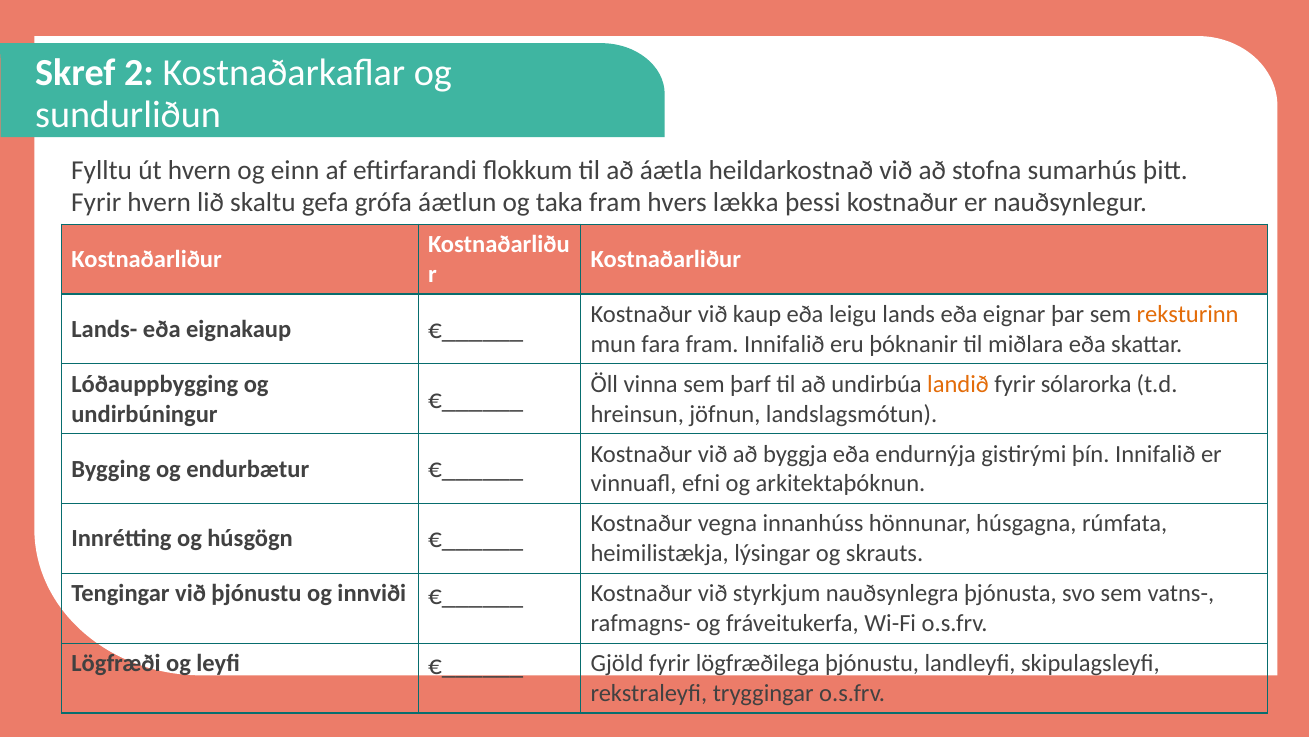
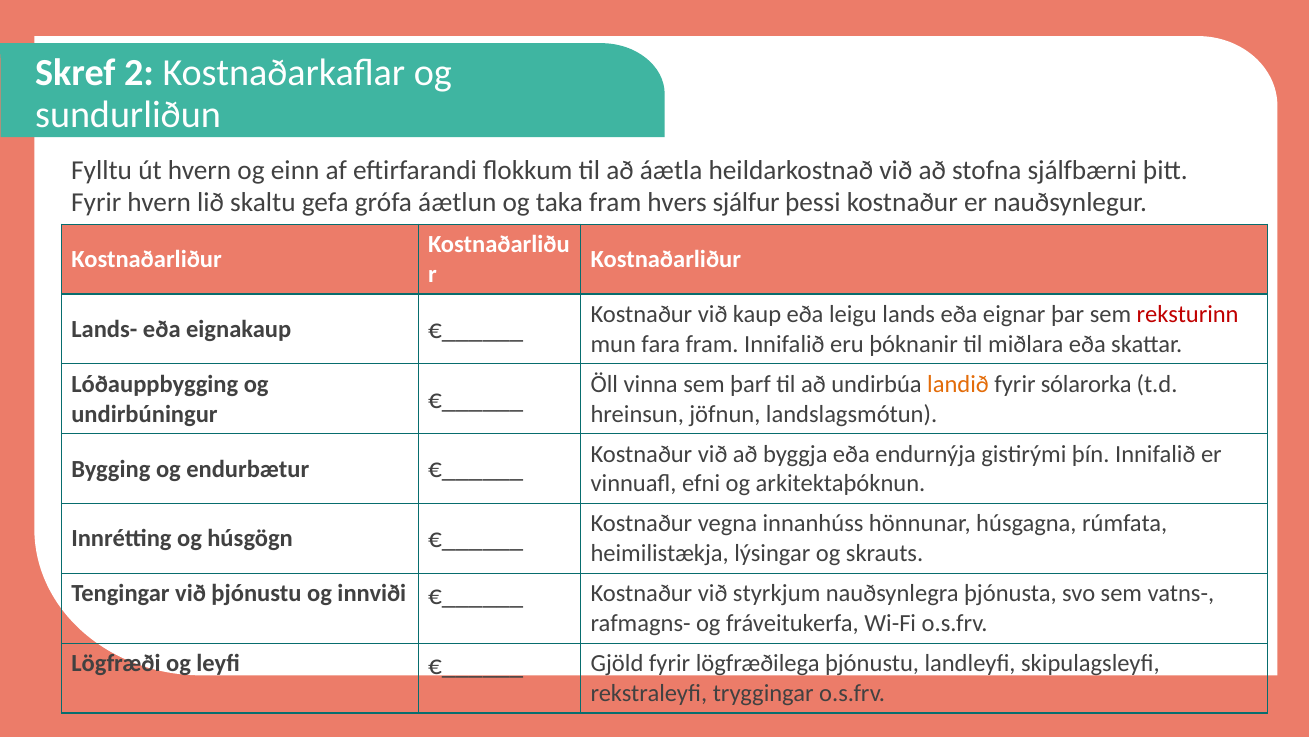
sumarhús: sumarhús -> sjálfbærni
lækka: lækka -> sjálfur
reksturinn colour: orange -> red
